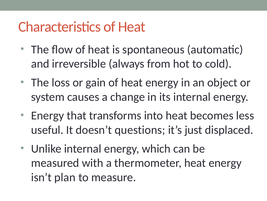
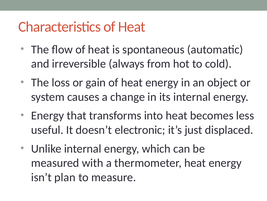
questions: questions -> electronic
